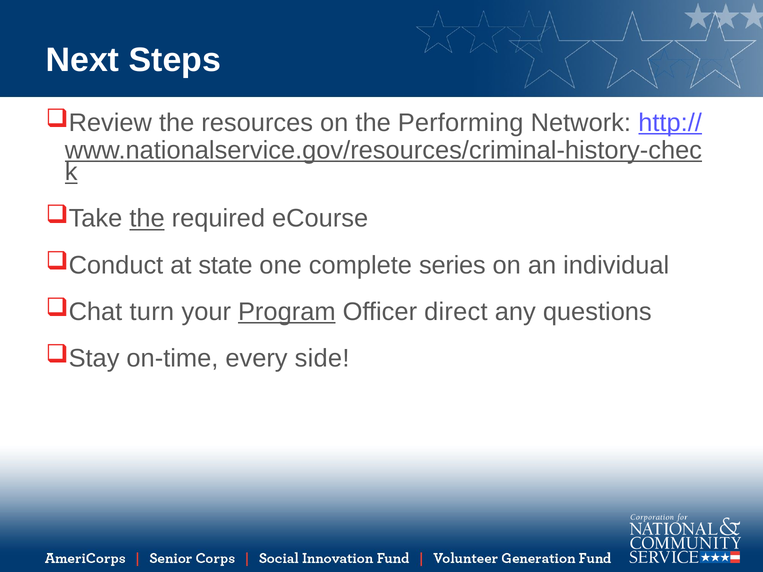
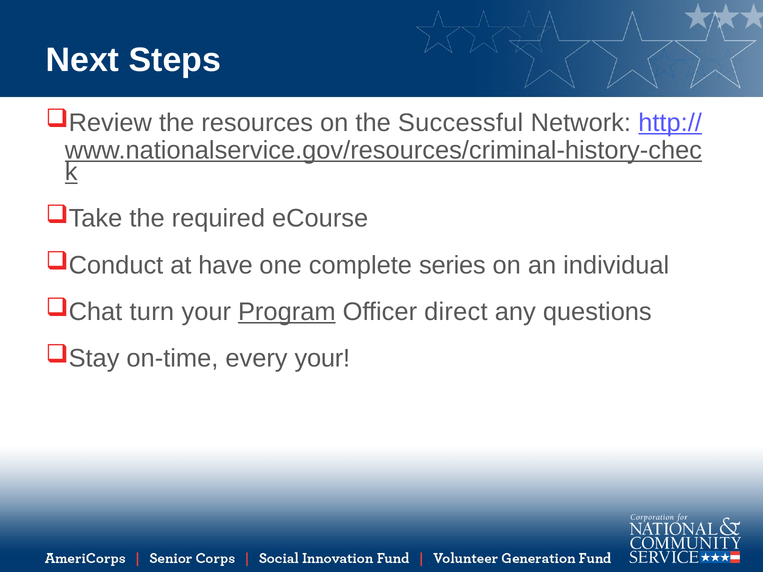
Performing: Performing -> Successful
the at (147, 219) underline: present -> none
state: state -> have
every side: side -> your
